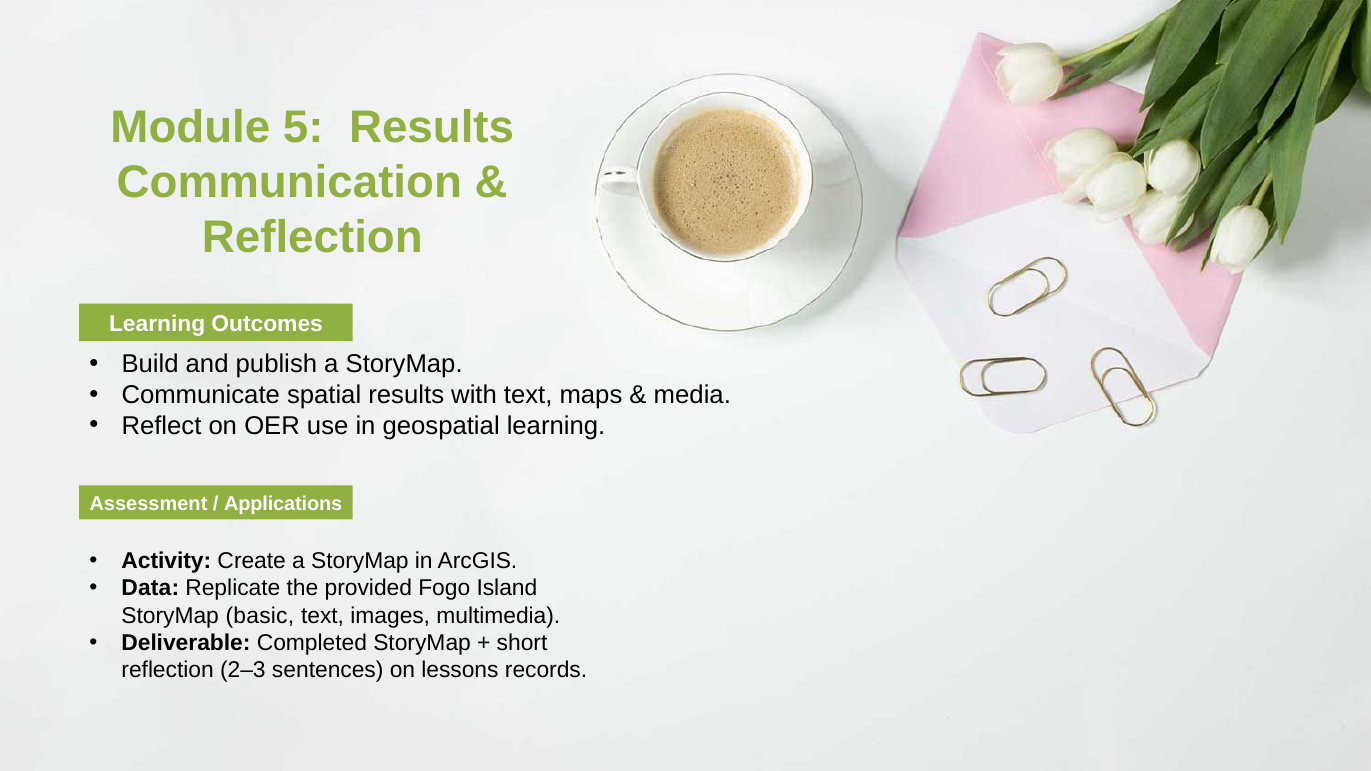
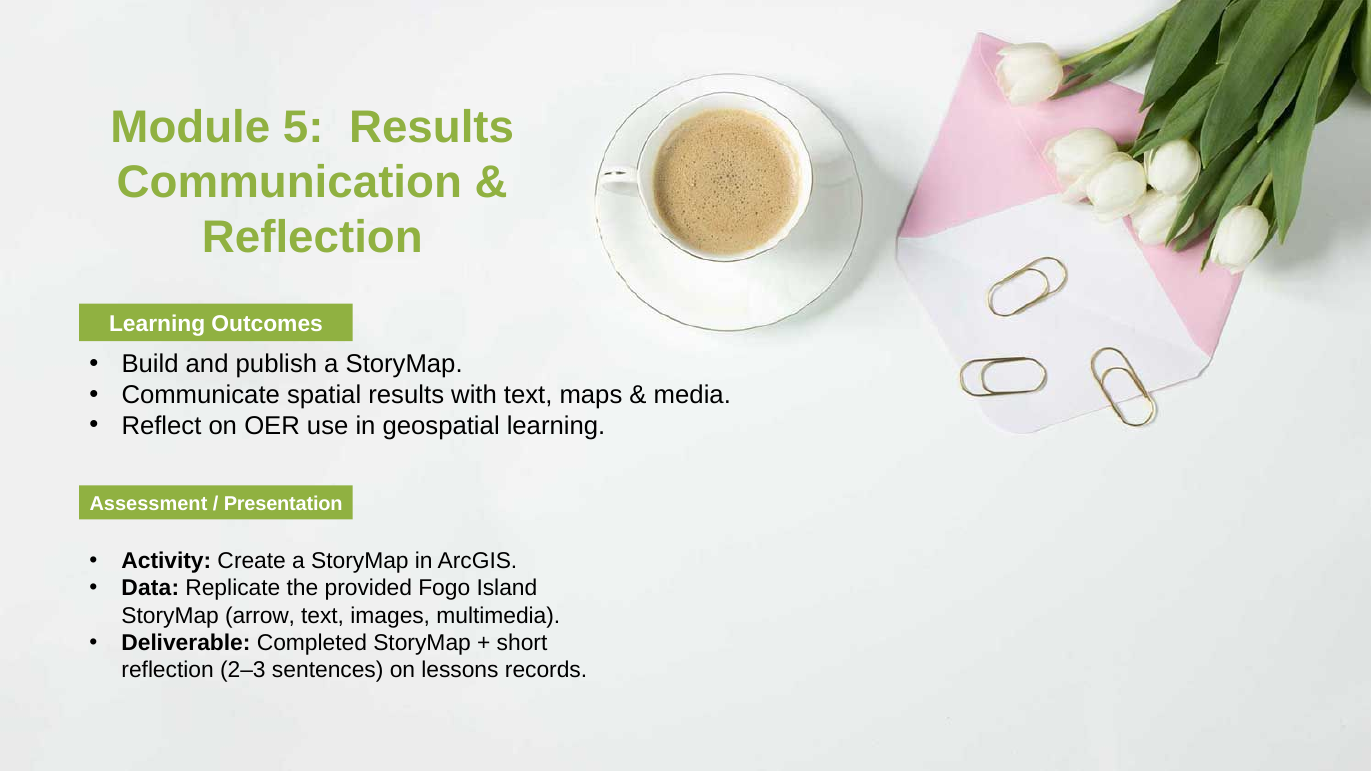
Applications: Applications -> Presentation
basic: basic -> arrow
